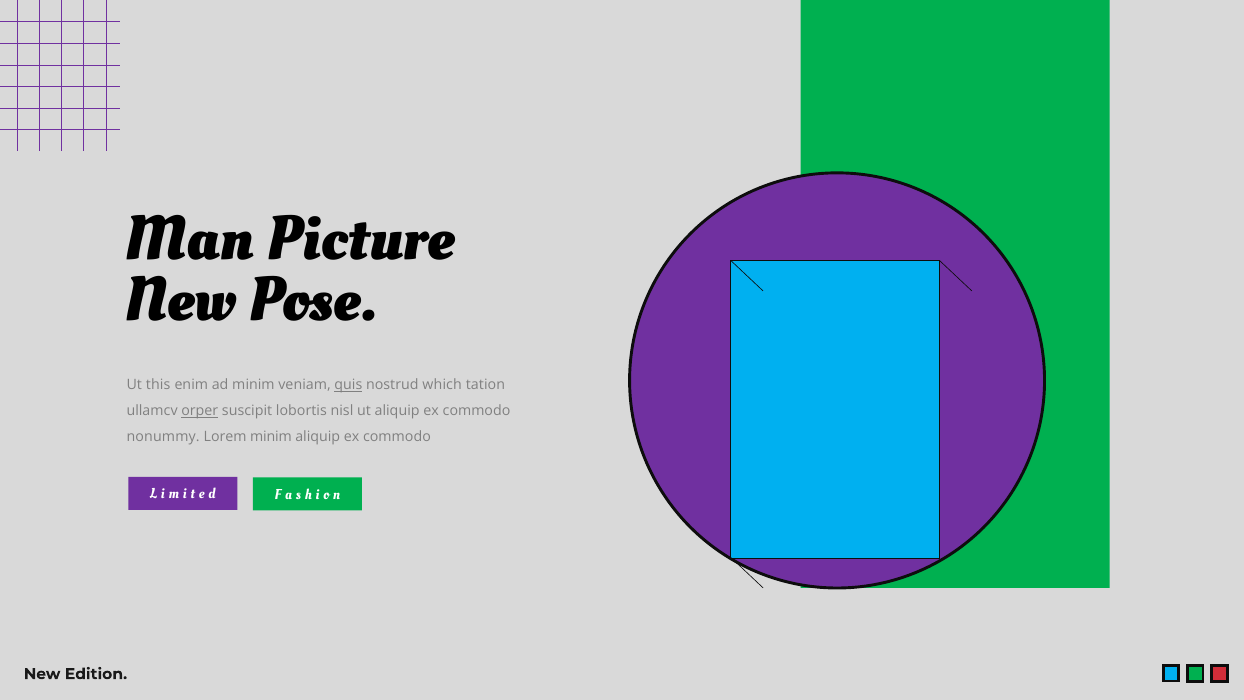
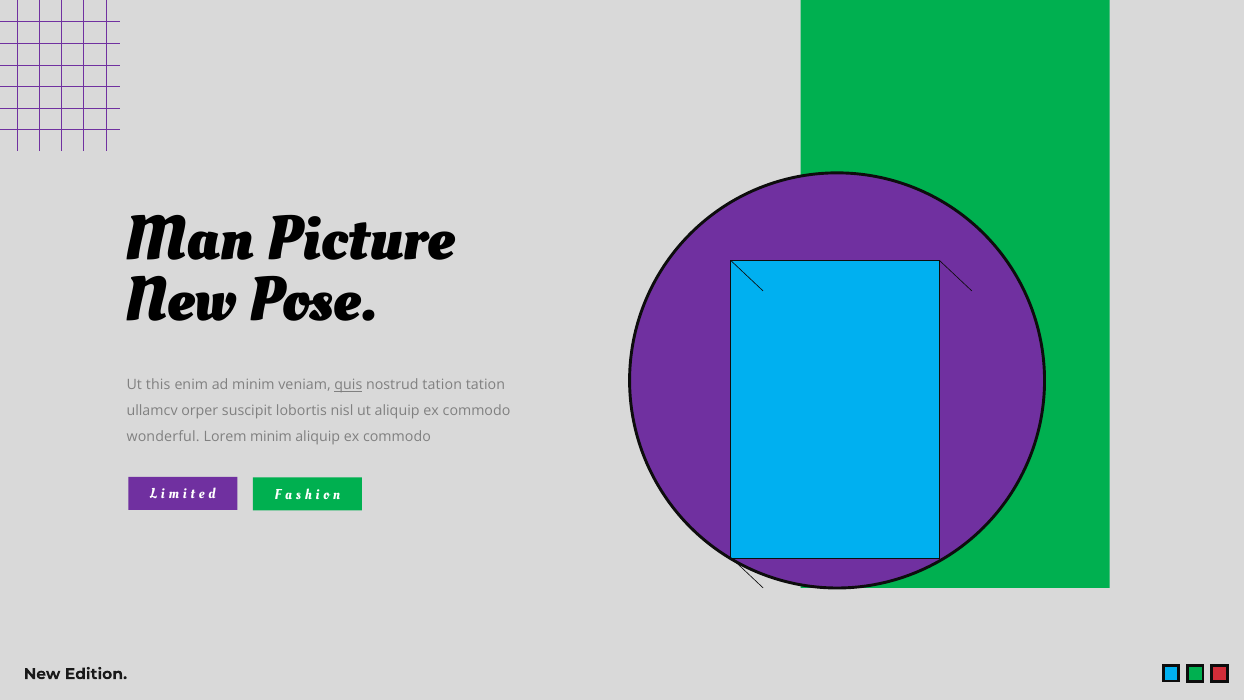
nostrud which: which -> tation
orper underline: present -> none
nonummy: nonummy -> wonderful
